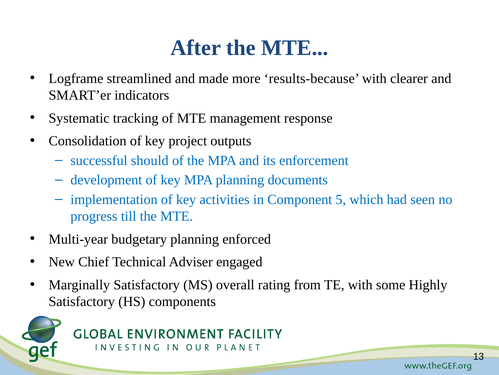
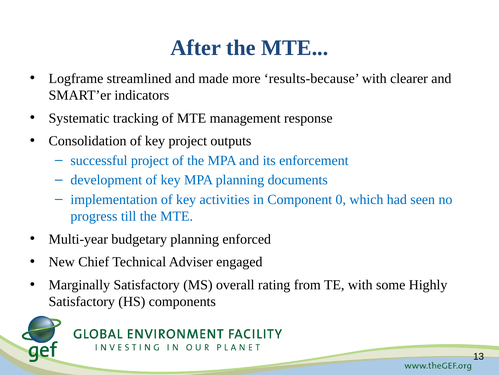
successful should: should -> project
5: 5 -> 0
